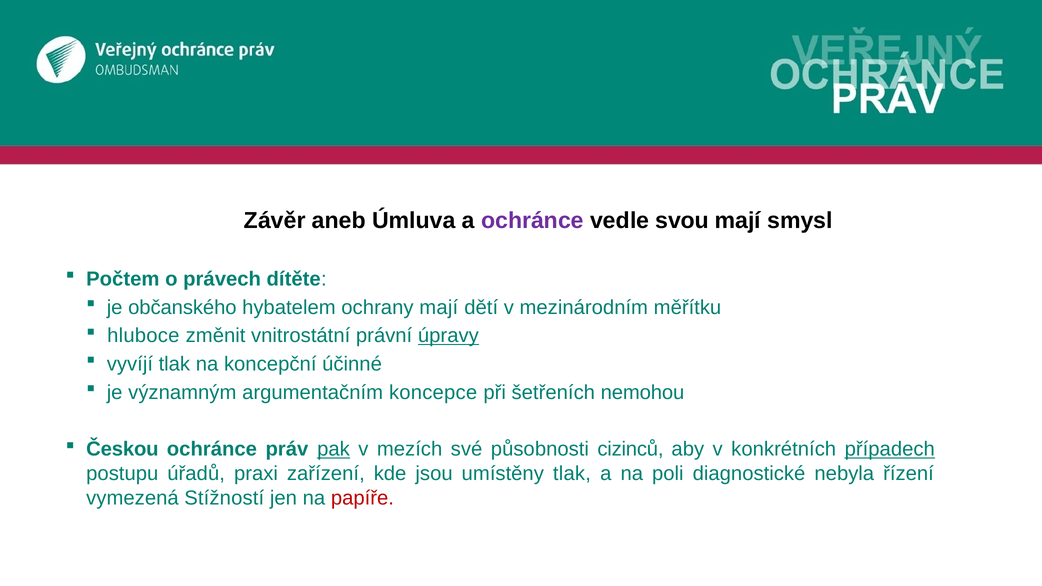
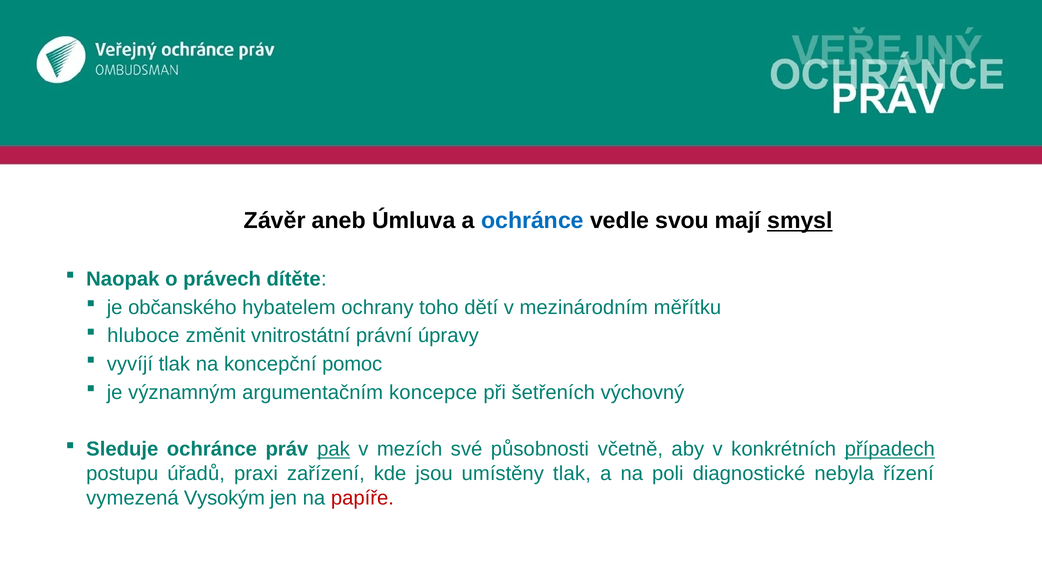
ochránce at (532, 221) colour: purple -> blue
smysl underline: none -> present
Počtem: Počtem -> Naopak
ochrany mají: mají -> toho
úpravy underline: present -> none
účinné: účinné -> pomoc
nemohou: nemohou -> výchovný
Českou: Českou -> Sleduje
cizinců: cizinců -> včetně
Stížností: Stížností -> Vysokým
